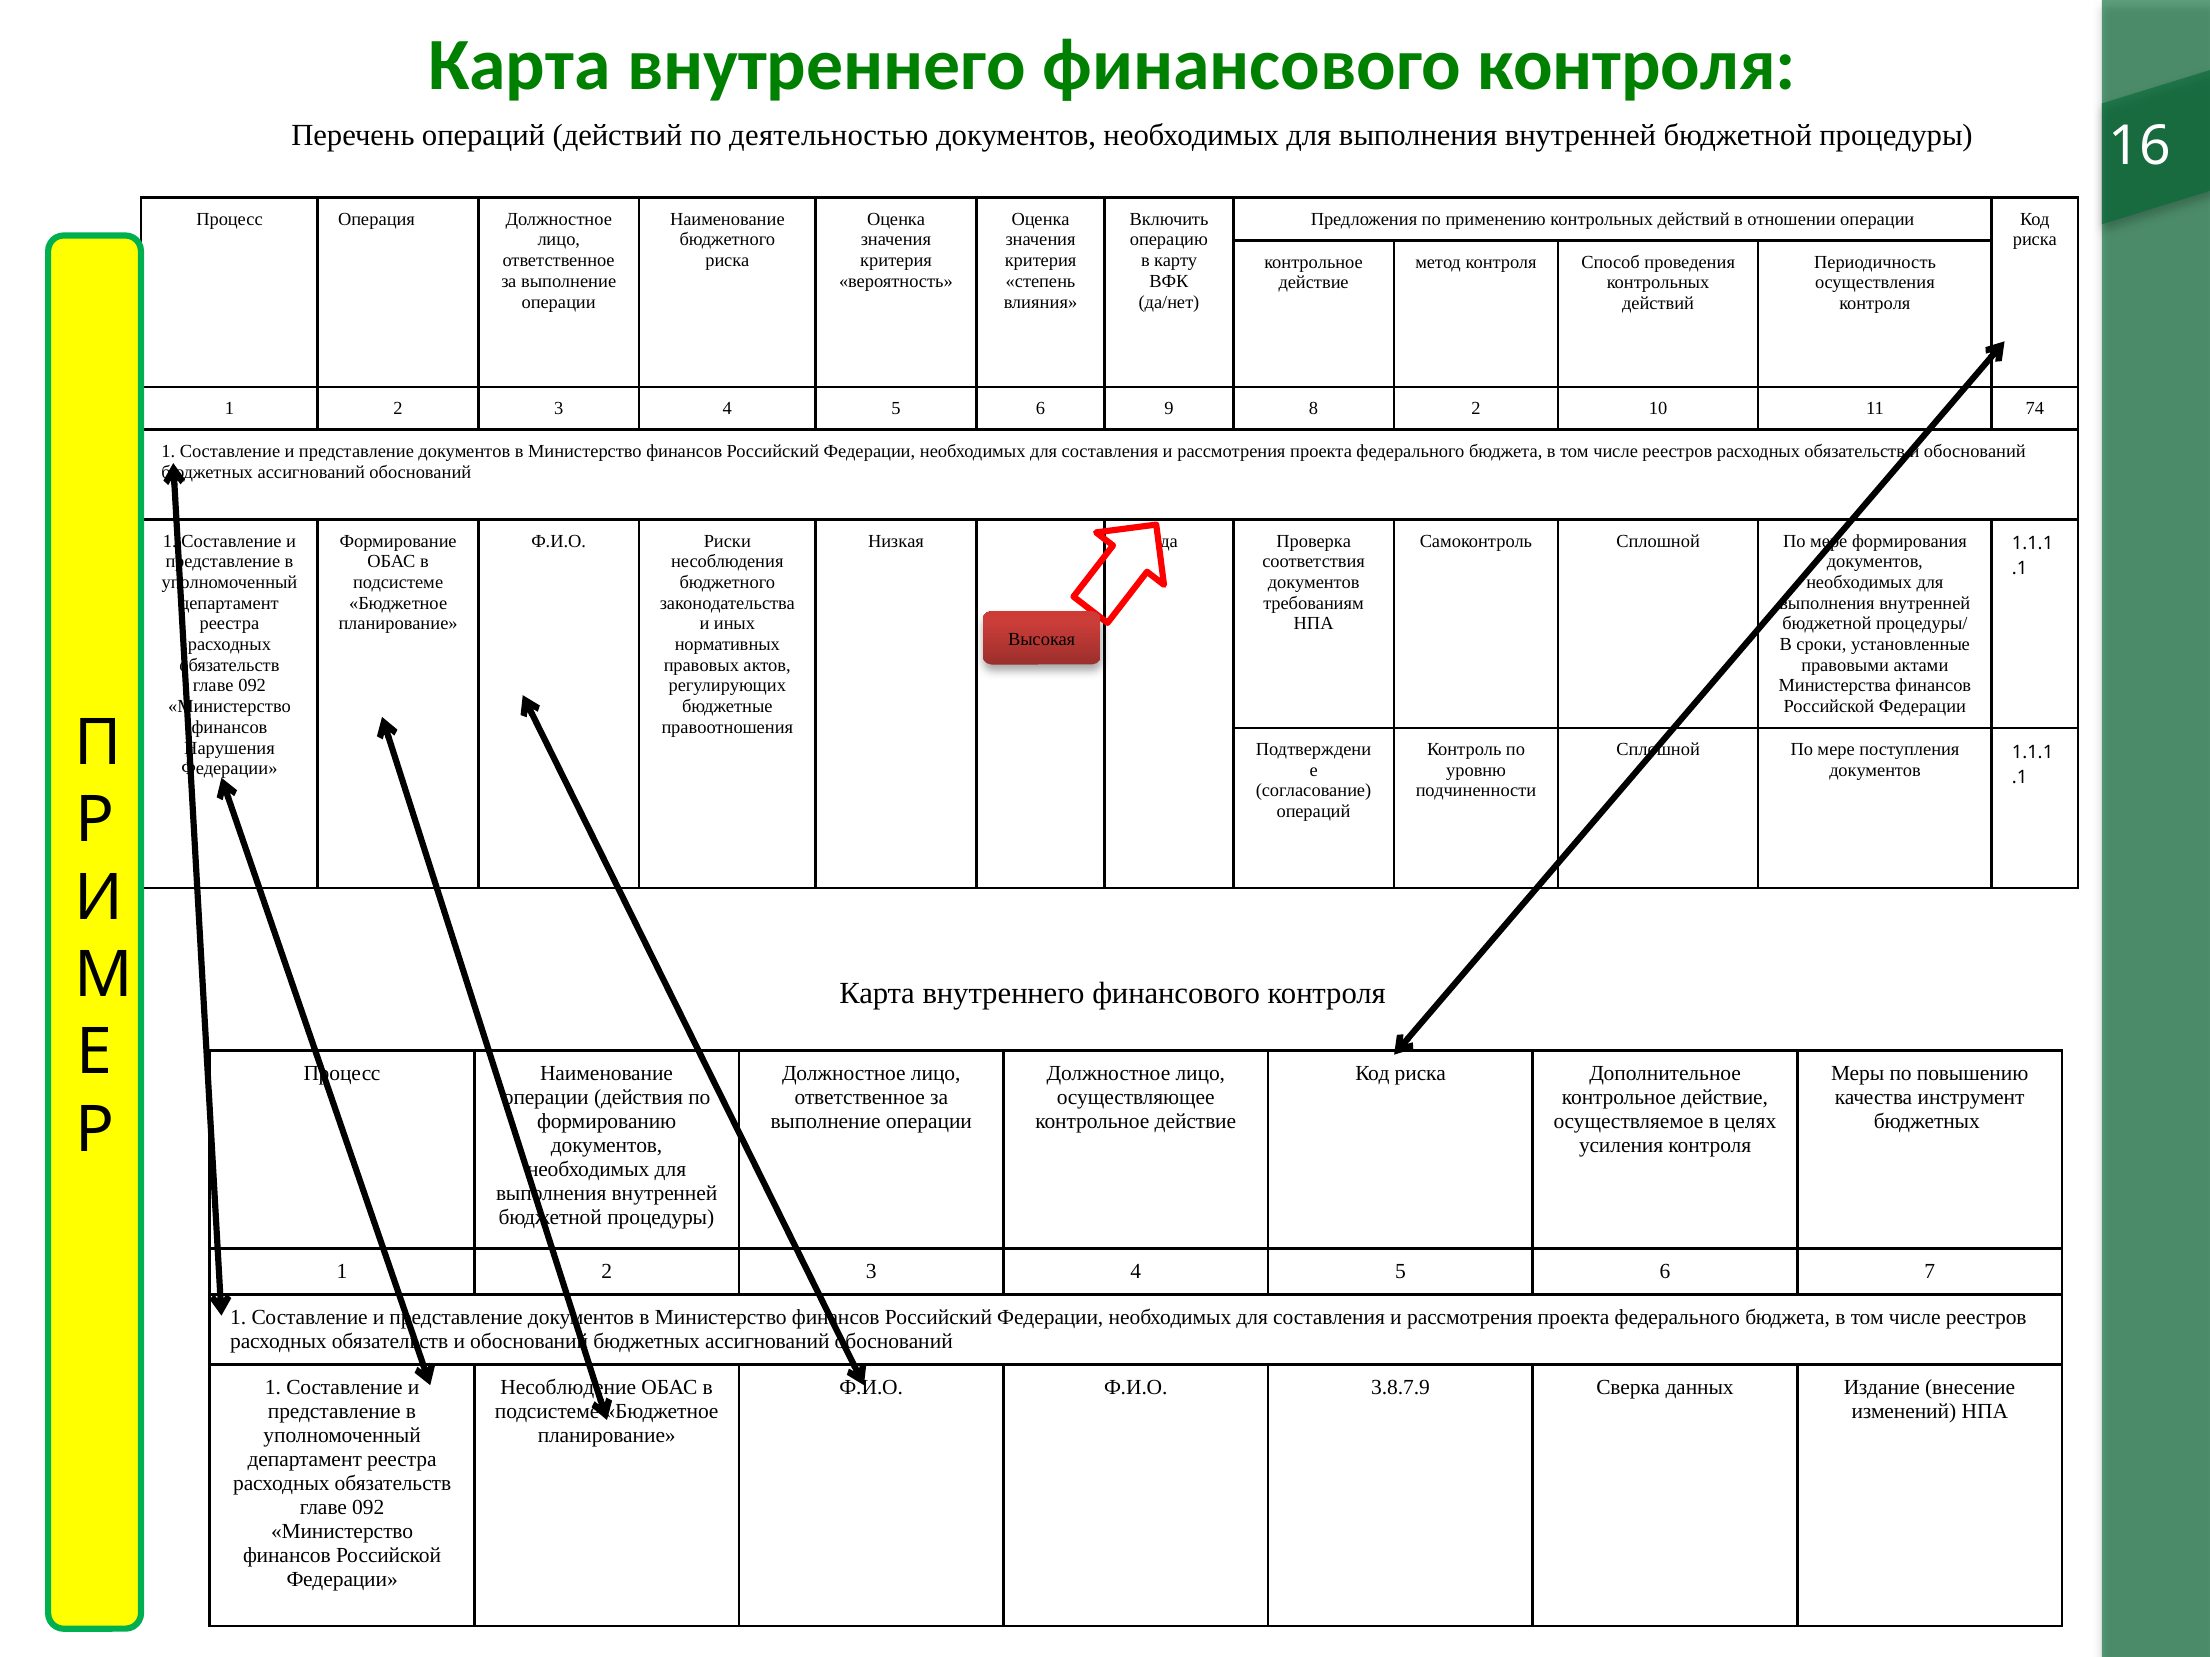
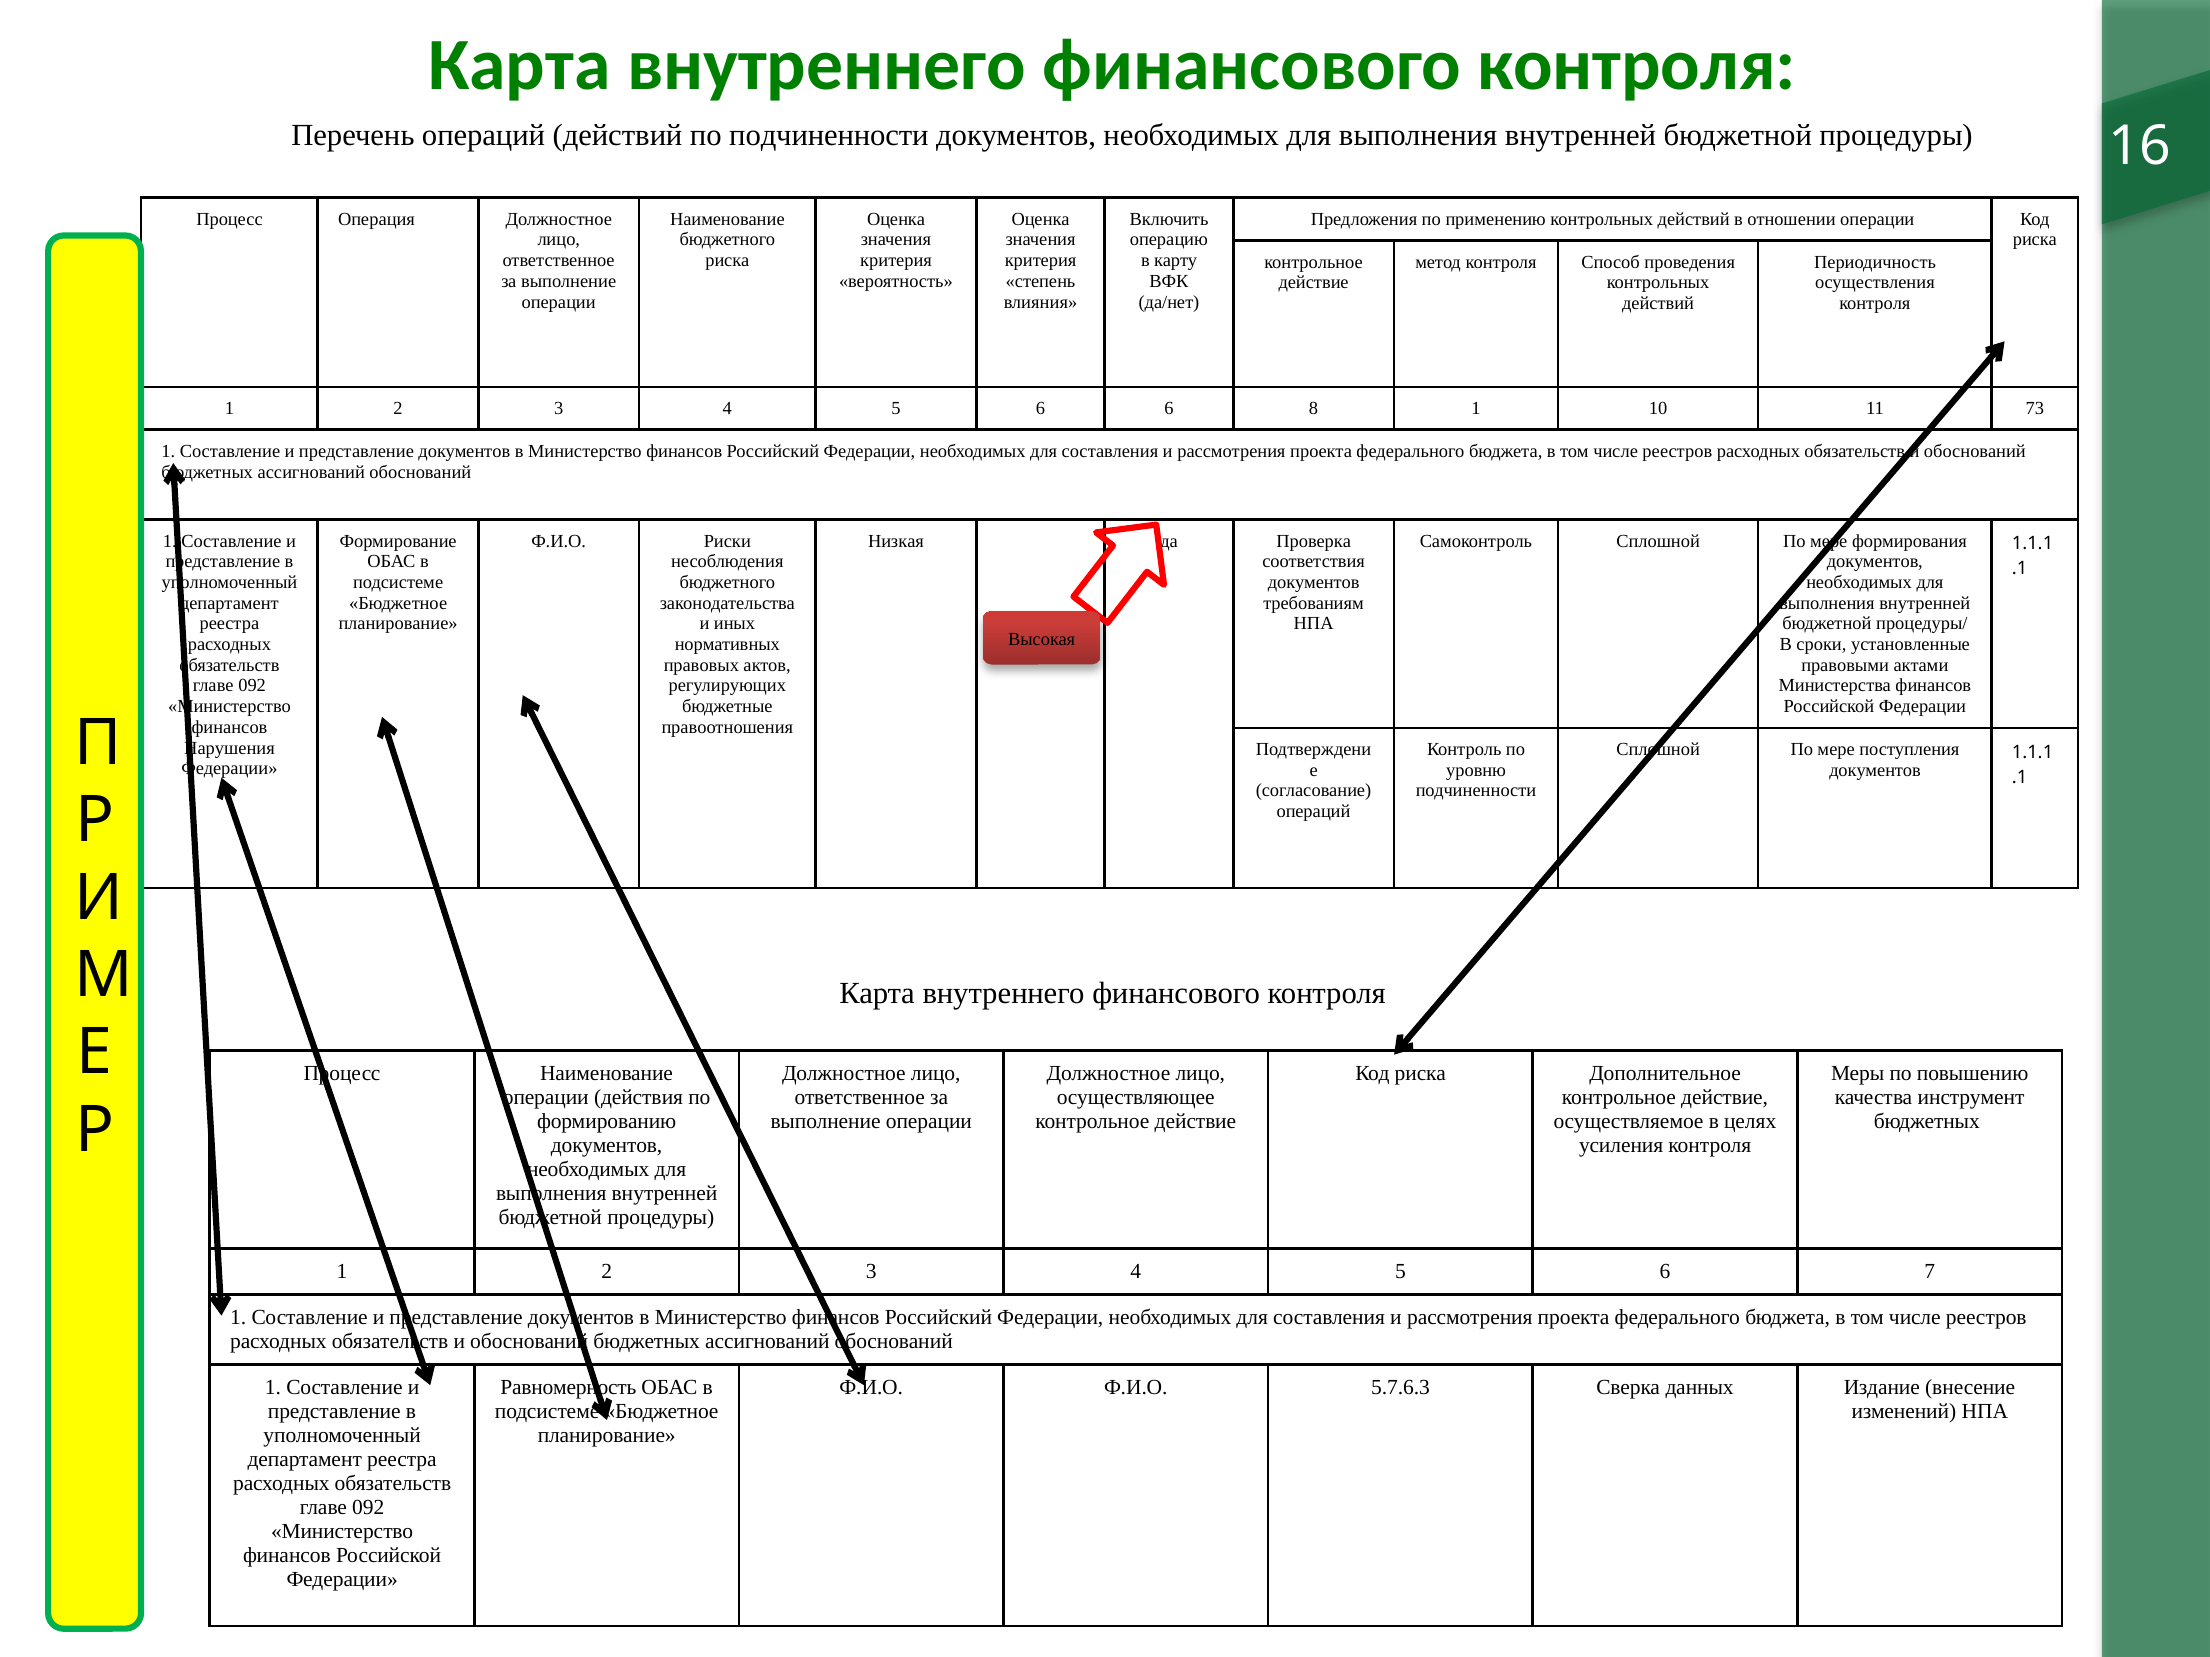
по деятельностью: деятельностью -> подчиненности
6 9: 9 -> 6
8 2: 2 -> 1
74: 74 -> 73
Несоблюдение: Несоблюдение -> Равномерность
3.8.7.9: 3.8.7.9 -> 5.7.6.3
